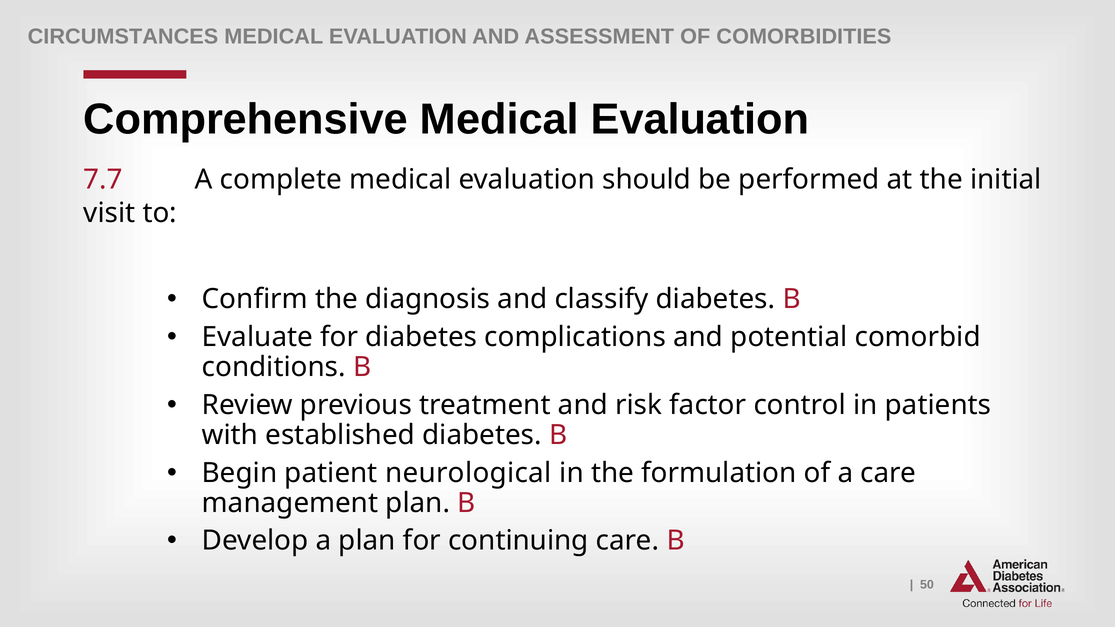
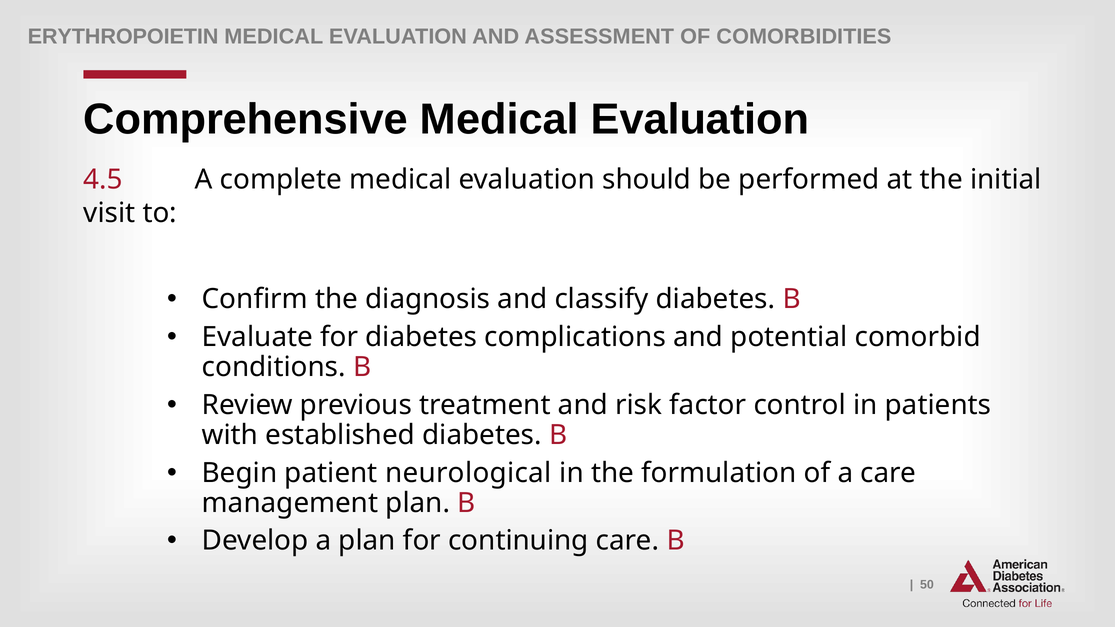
CIRCUMSTANCES: CIRCUMSTANCES -> ERYTHROPOIETIN
7.7: 7.7 -> 4.5
